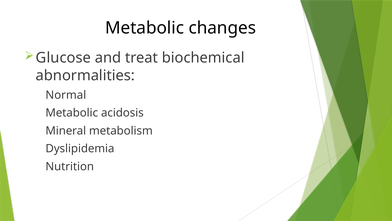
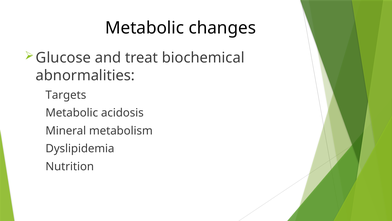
Normal: Normal -> Targets
